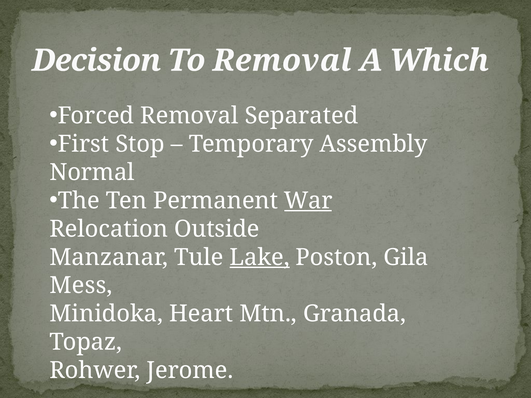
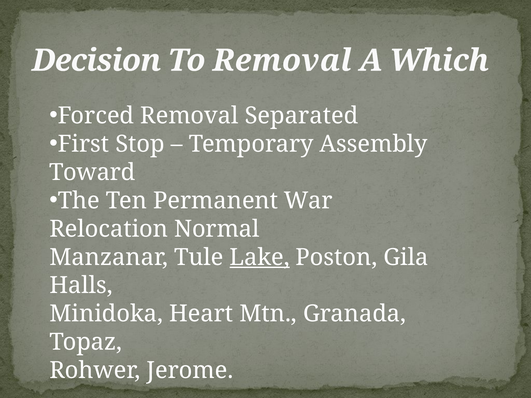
Normal: Normal -> Toward
War underline: present -> none
Outside: Outside -> Normal
Mess: Mess -> Halls
